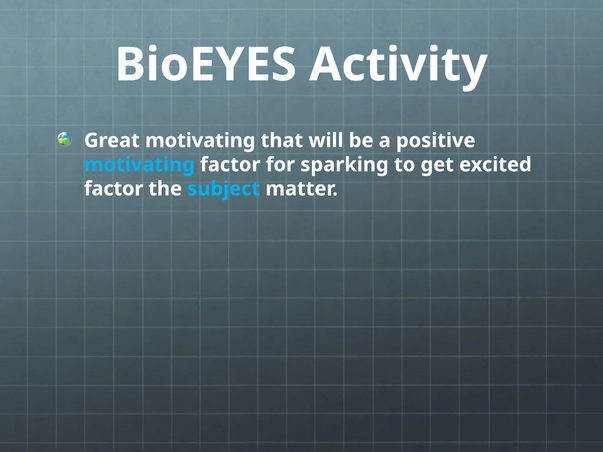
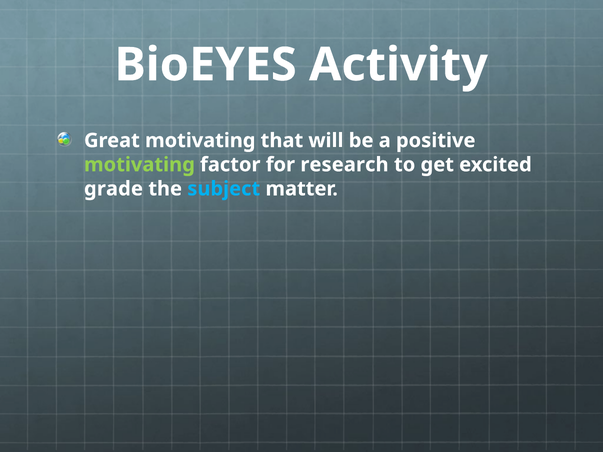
motivating at (139, 165) colour: light blue -> light green
sparking: sparking -> research
factor at (114, 189): factor -> grade
